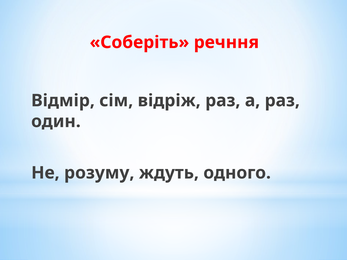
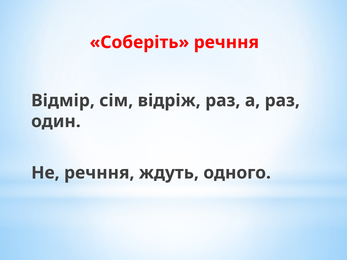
Не розуму: розуму -> речння
